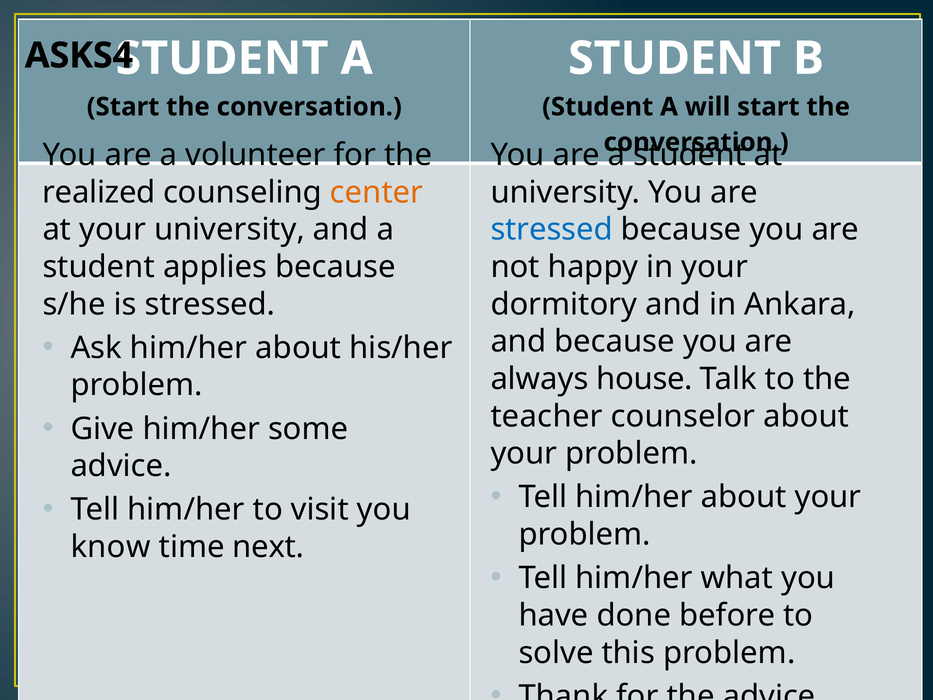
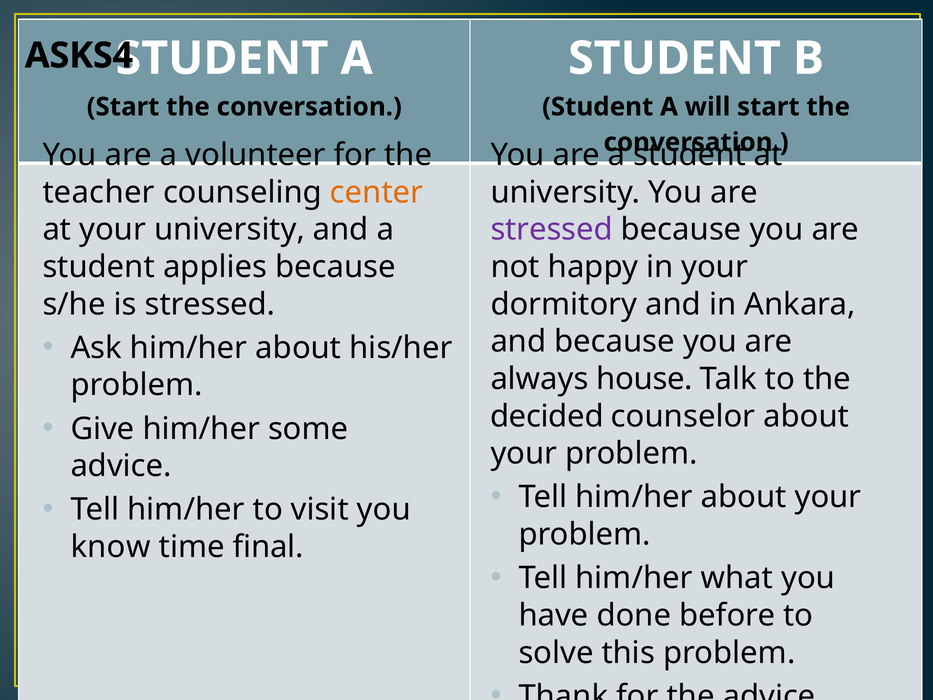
realized: realized -> teacher
stressed at (552, 230) colour: blue -> purple
teacher: teacher -> decided
next: next -> final
